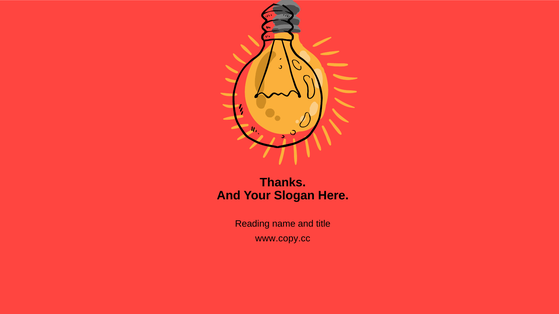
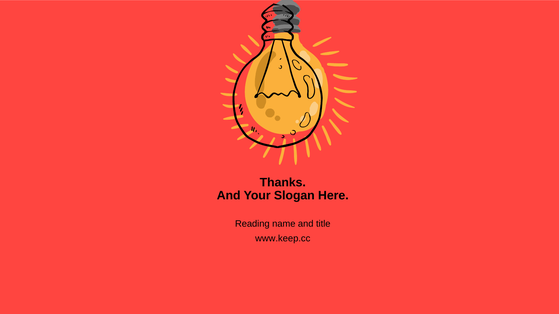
www.copy.cc: www.copy.cc -> www.keep.cc
